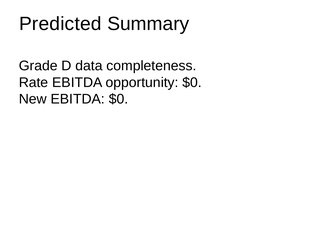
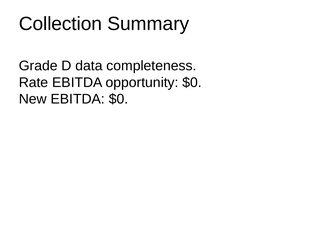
Predicted: Predicted -> Collection
